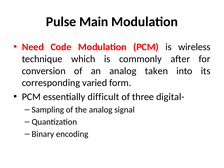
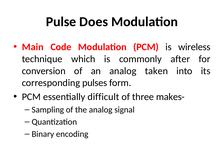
Main: Main -> Does
Need: Need -> Main
varied: varied -> pulses
digital-: digital- -> makes-
